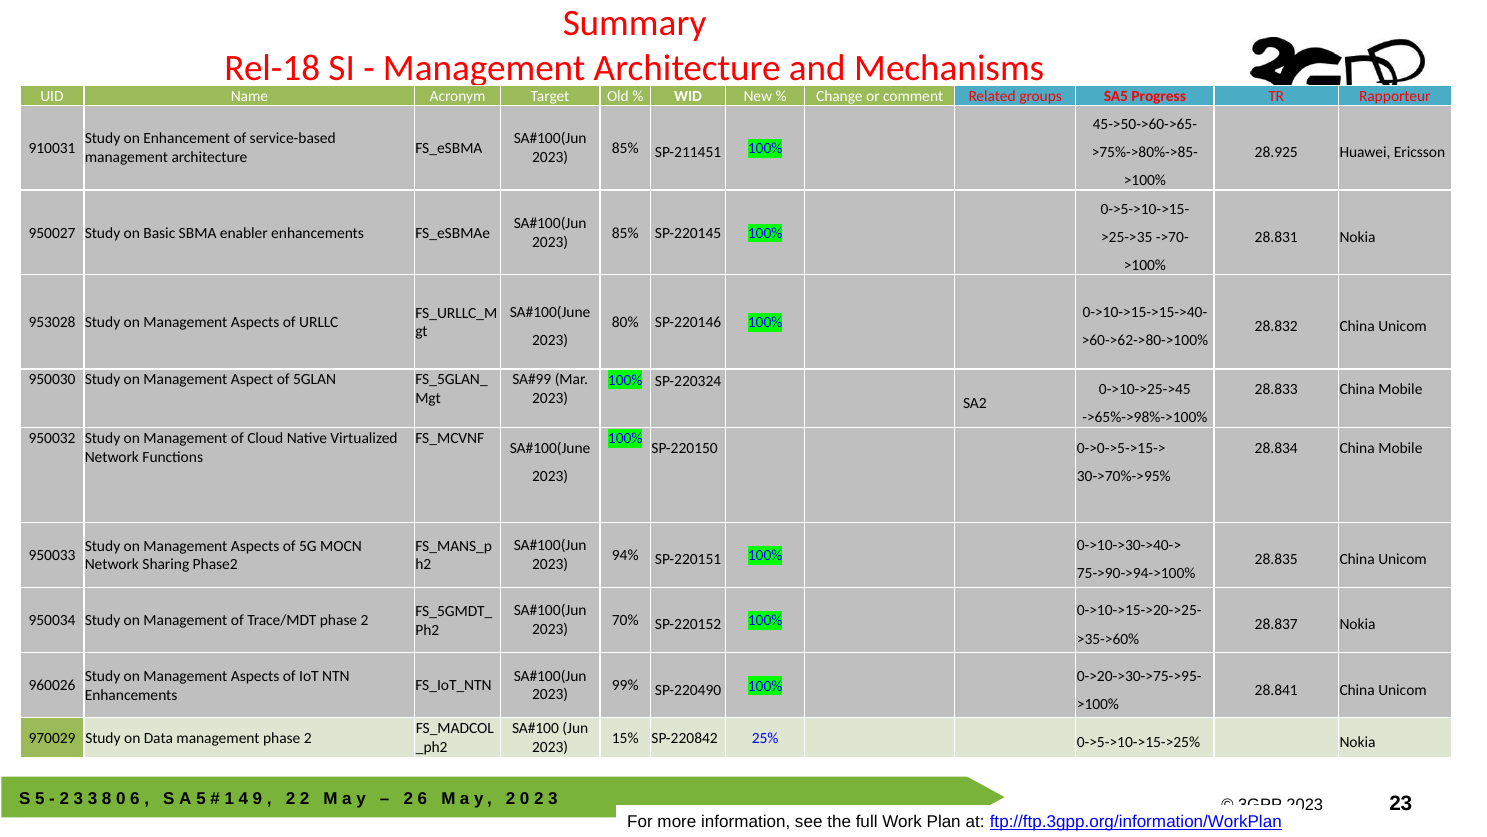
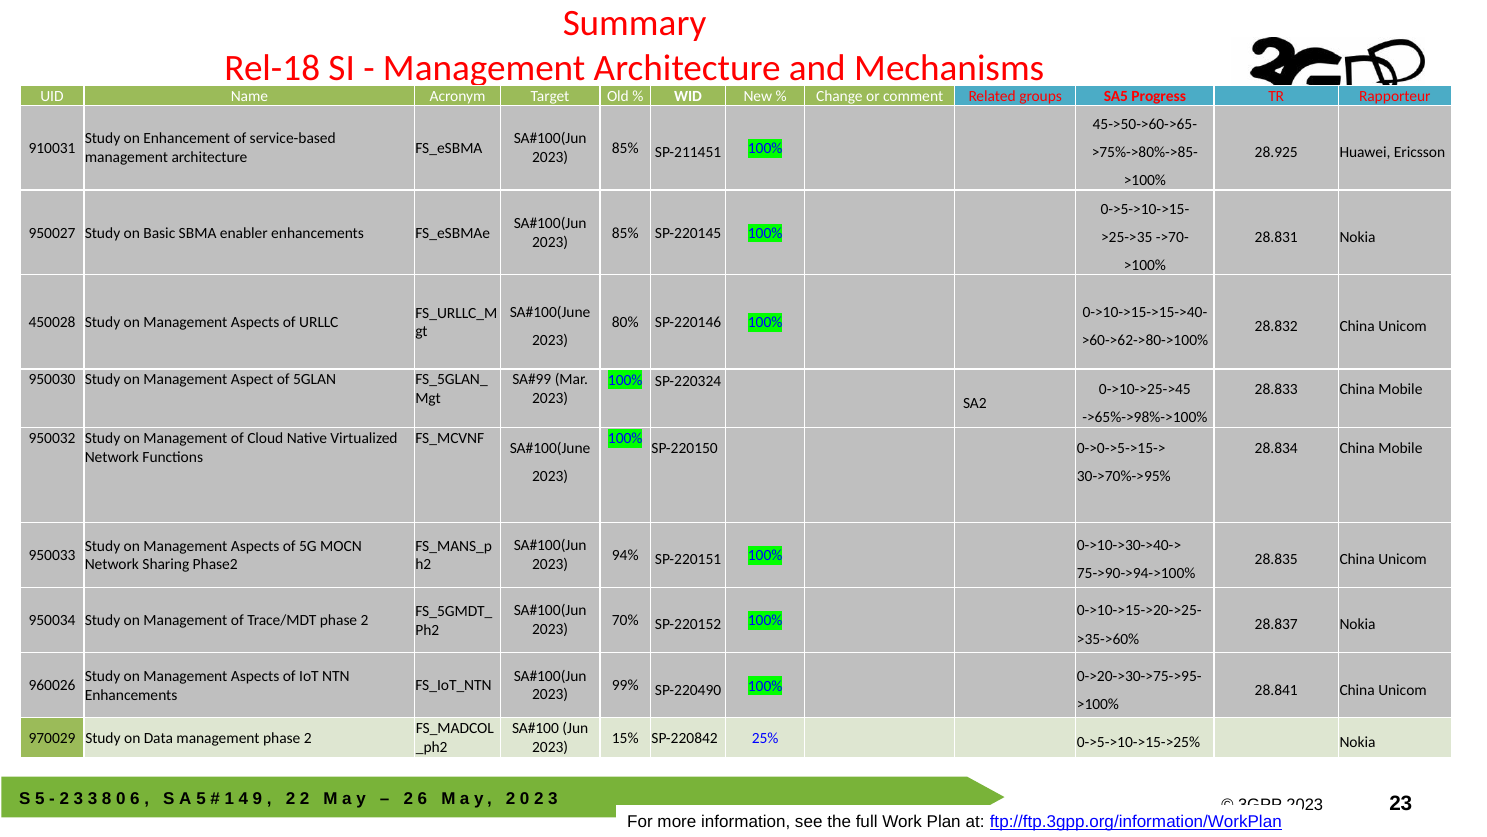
953028: 953028 -> 450028
